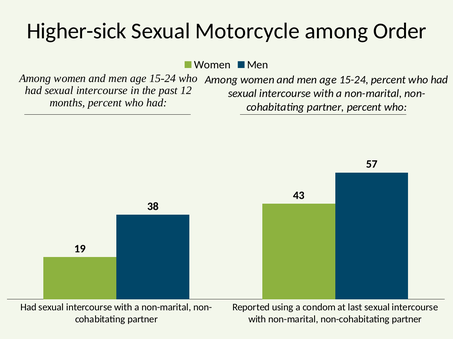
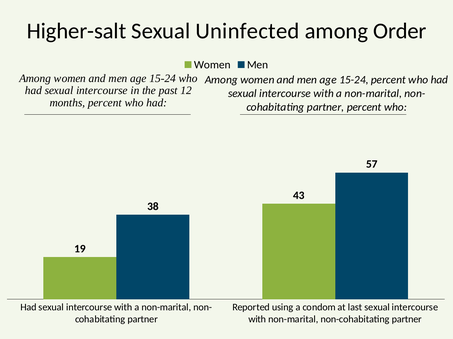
Higher-sick: Higher-sick -> Higher-salt
Motorcycle: Motorcycle -> Uninfected
